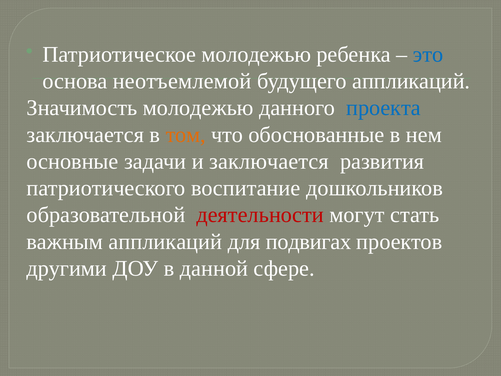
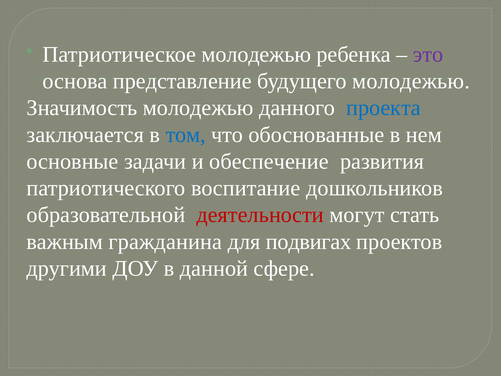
это colour: blue -> purple
неотъемлемой: неотъемлемой -> представление
будущего аппликаций: аппликаций -> молодежью
том colour: orange -> blue
и заключается: заключается -> обеспечение
важным аппликаций: аппликаций -> гражданина
